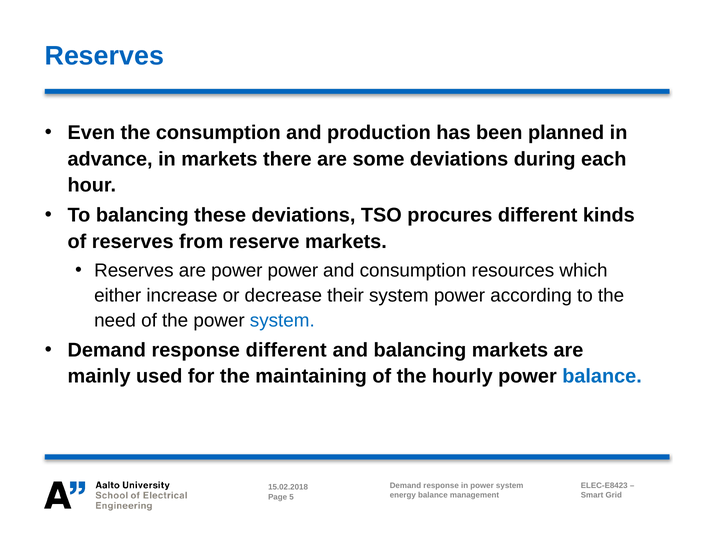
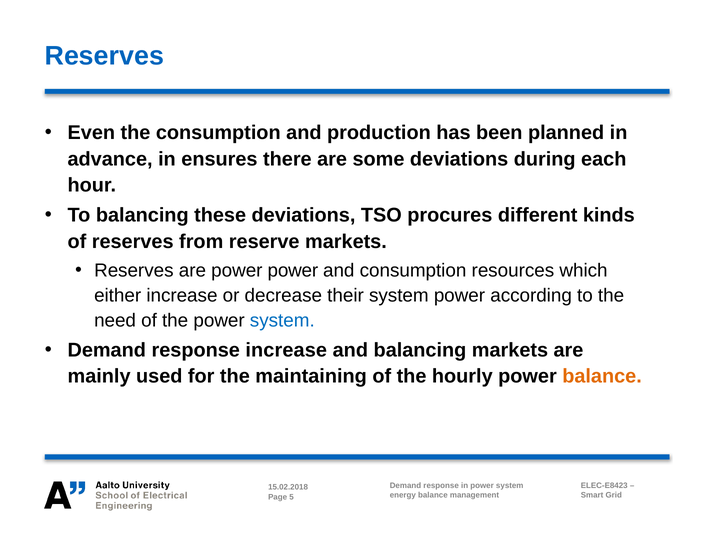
in markets: markets -> ensures
response different: different -> increase
balance at (602, 377) colour: blue -> orange
